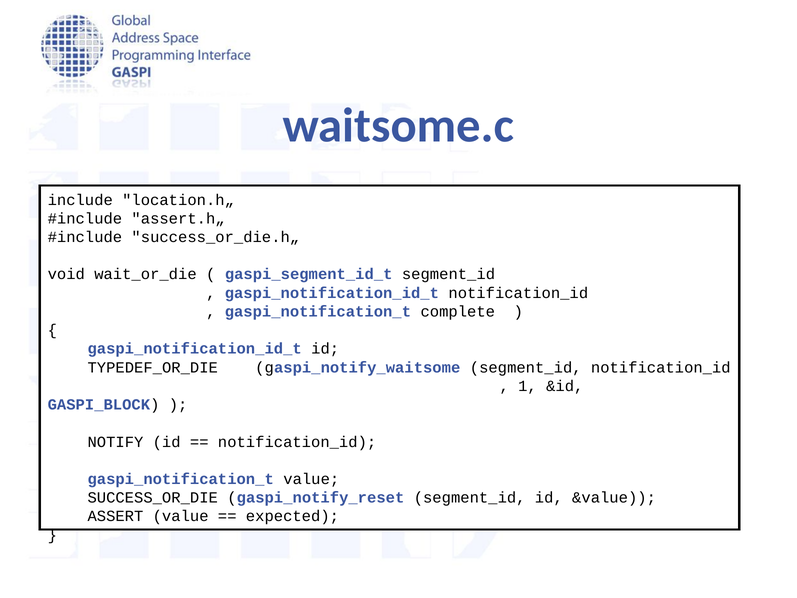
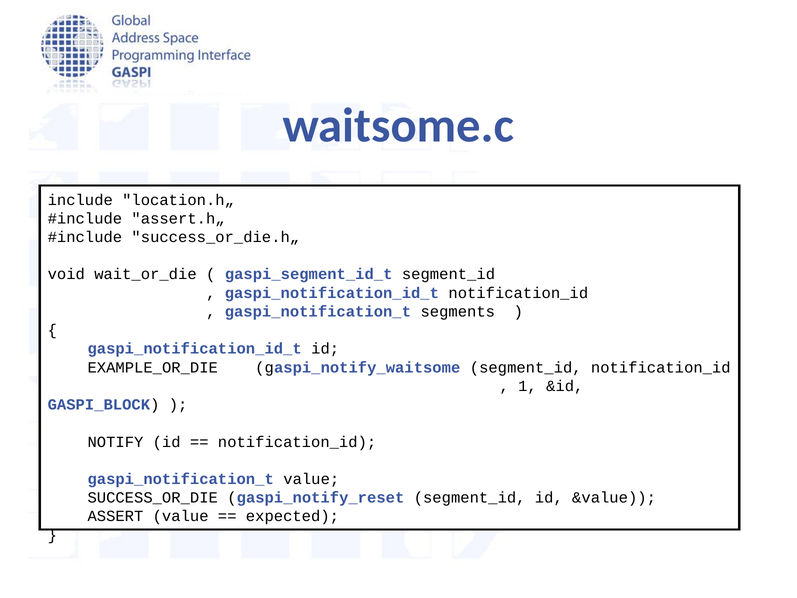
complete: complete -> segments
TYPEDEF_OR_DIE: TYPEDEF_OR_DIE -> EXAMPLE_OR_DIE
